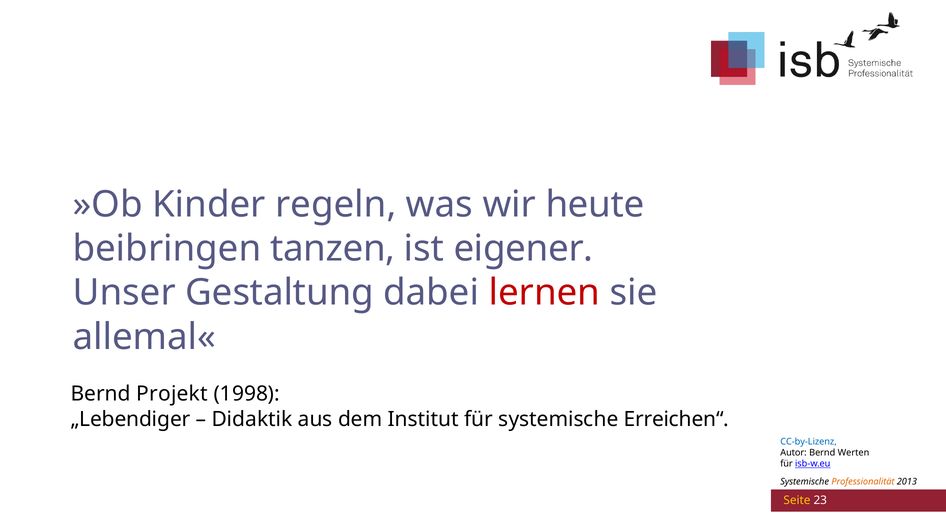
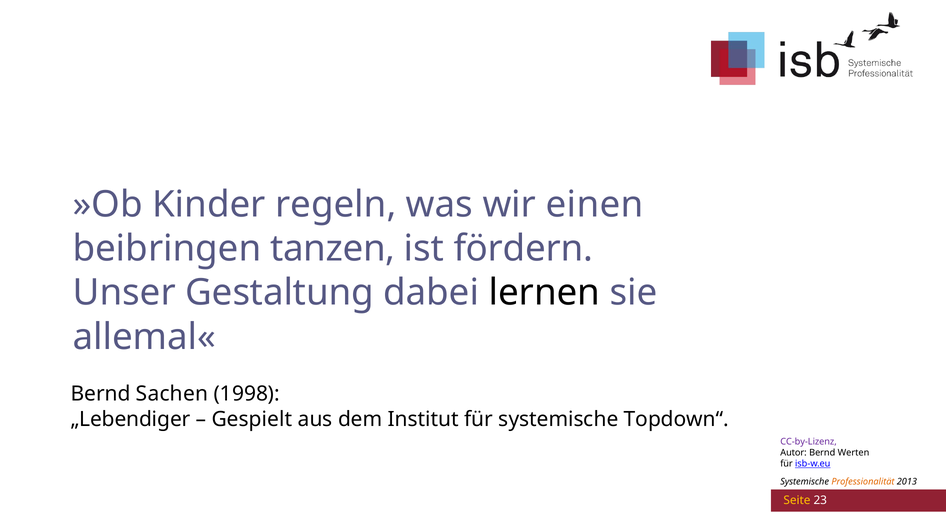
heute: heute -> einen
eigener: eigener -> fördern
lernen colour: red -> black
Projekt: Projekt -> Sachen
Didaktik: Didaktik -> Gespielt
Erreichen“: Erreichen“ -> Topdown“
CC-by-Lizenz colour: blue -> purple
